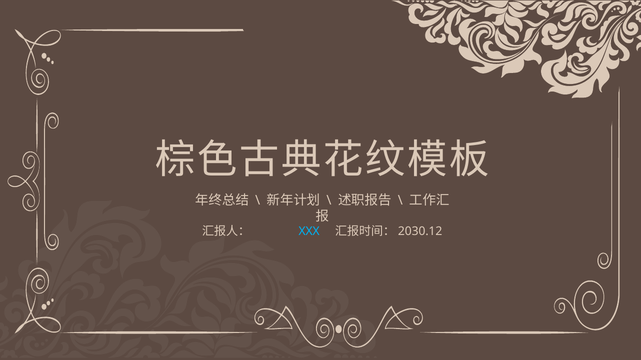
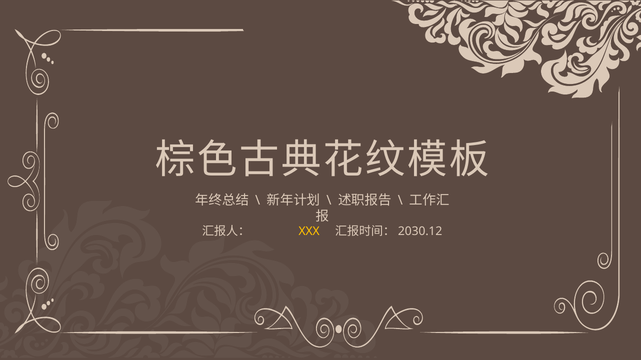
XXX colour: light blue -> yellow
